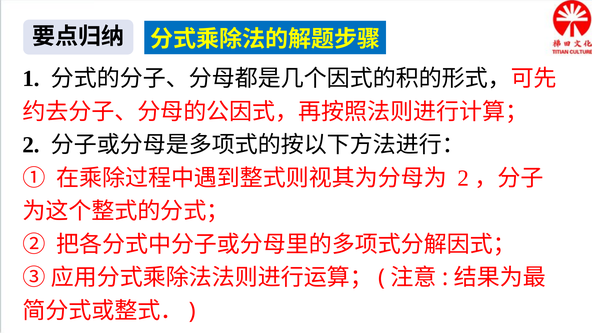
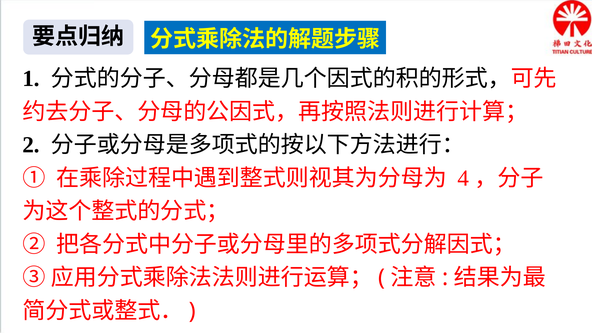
2 at (463, 178): 2 -> 4
